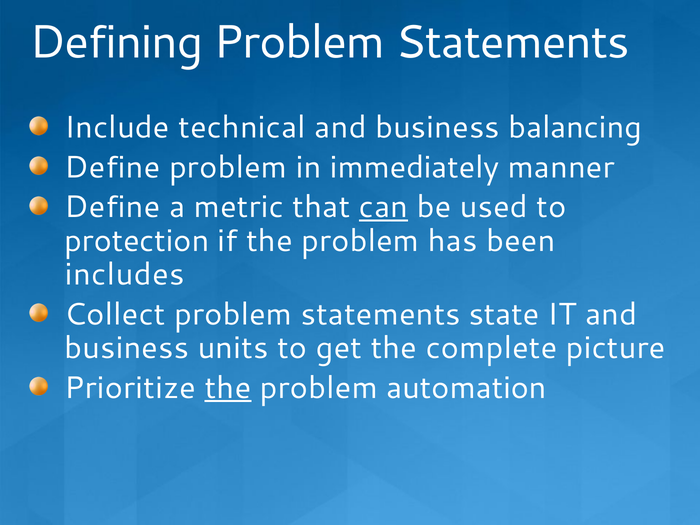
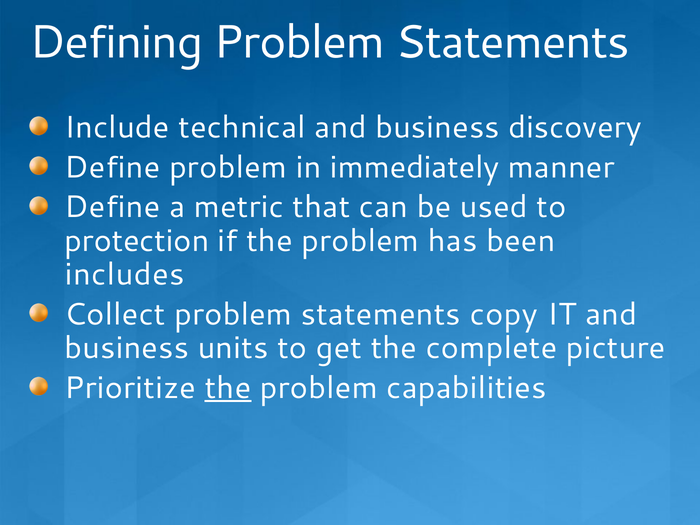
balancing: balancing -> discovery
can underline: present -> none
state: state -> copy
automation: automation -> capabilities
